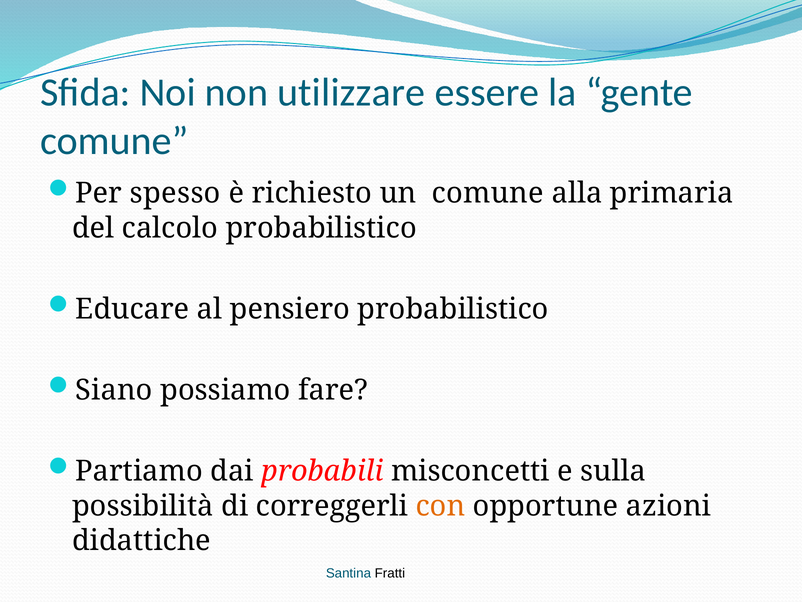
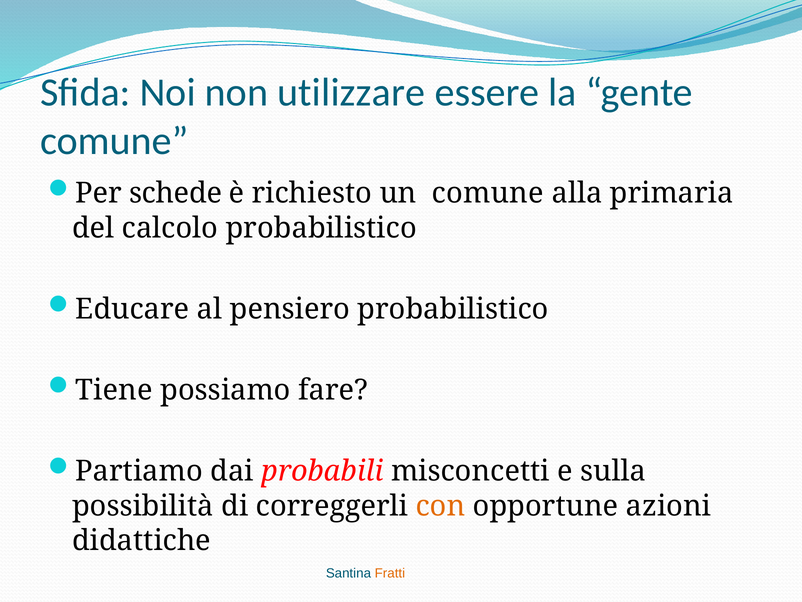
spesso: spesso -> schede
Siano: Siano -> Tiene
Fratti colour: black -> orange
